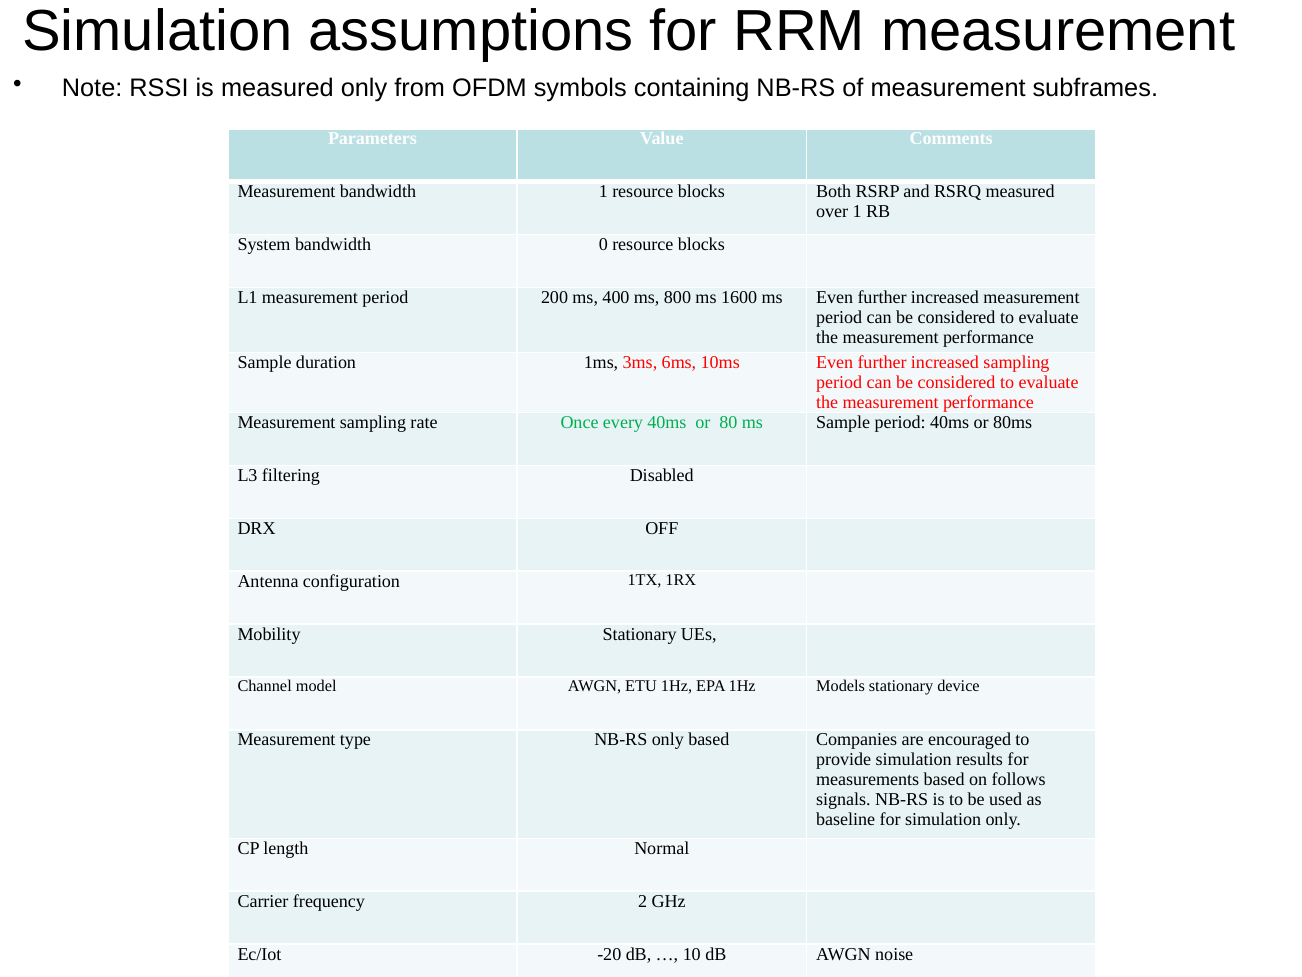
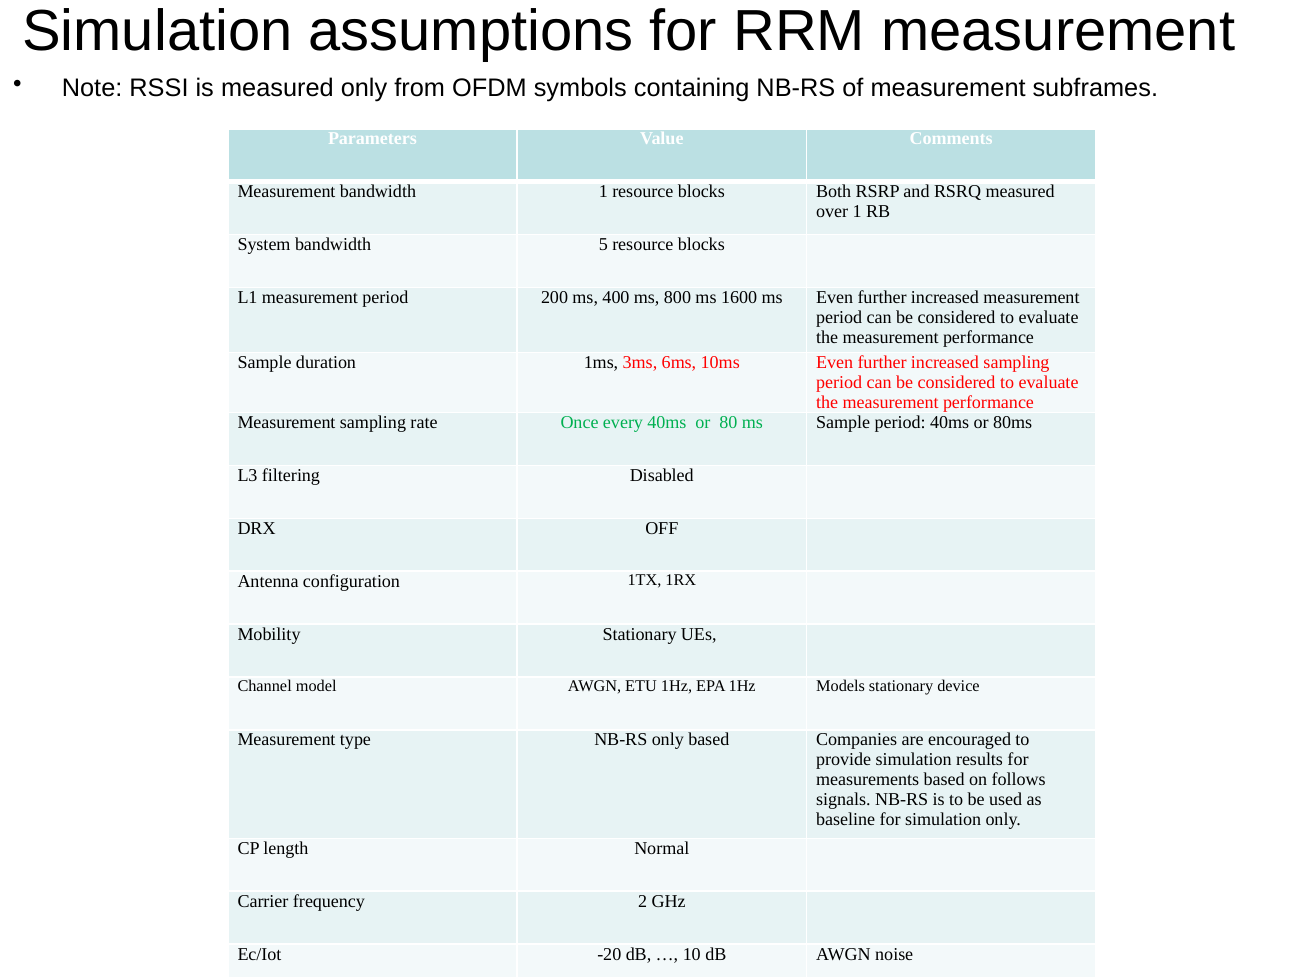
0: 0 -> 5
